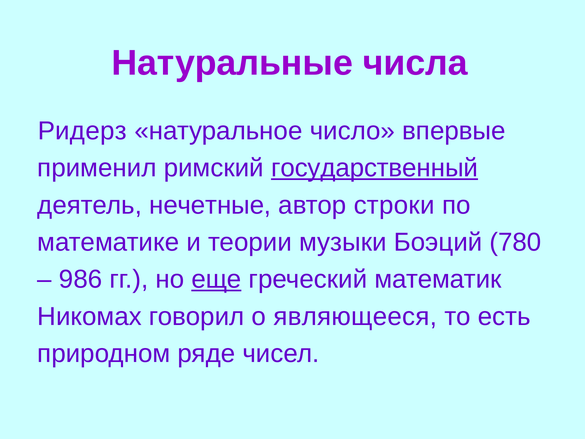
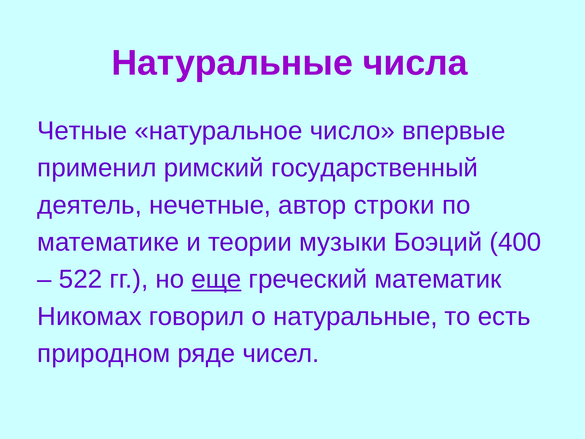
Ридерз: Ридерз -> Четные
государственный underline: present -> none
780: 780 -> 400
986: 986 -> 522
о являющееся: являющееся -> натуральные
